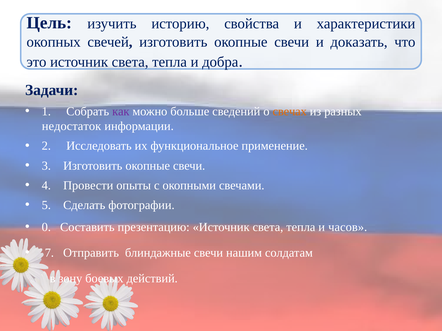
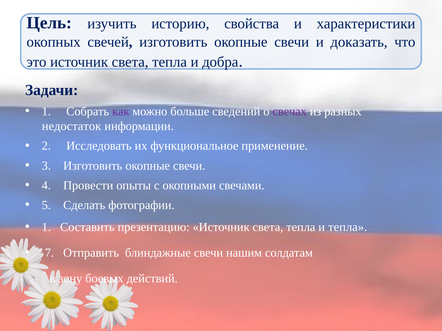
свечах colour: orange -> purple
0 at (46, 227): 0 -> 1
и часов: часов -> тепла
